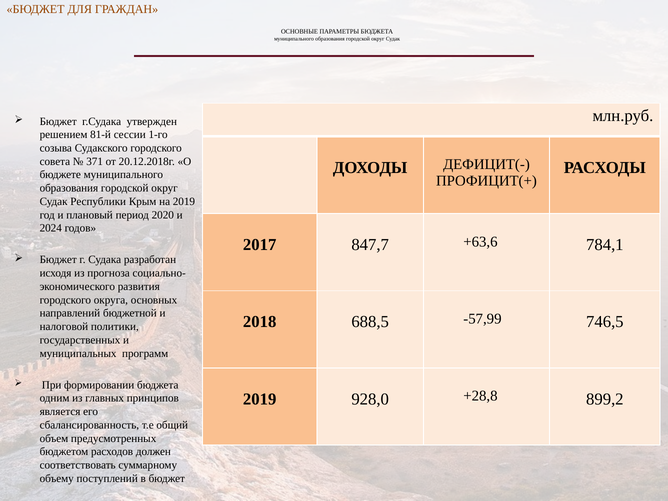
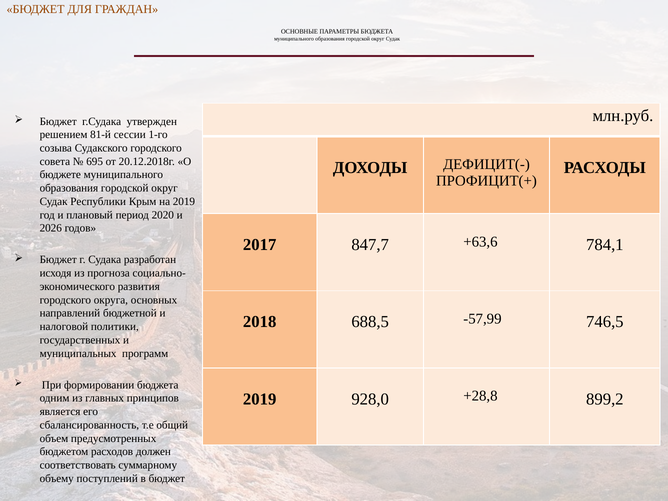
371: 371 -> 695
2024: 2024 -> 2026
